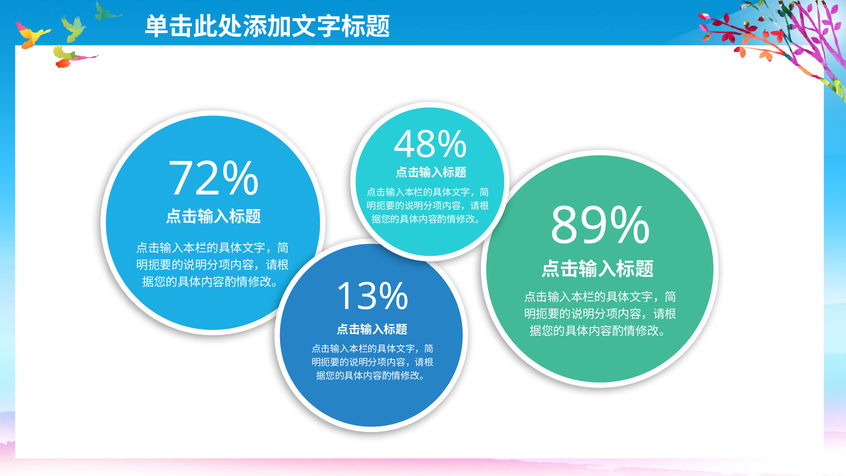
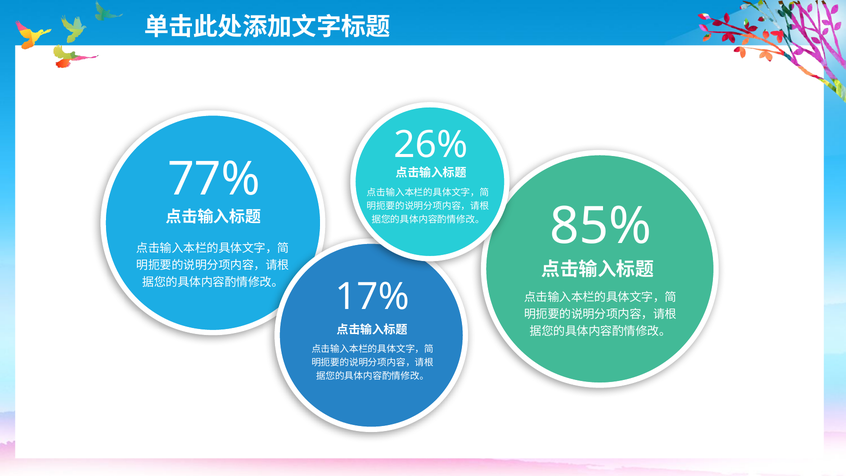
48%: 48% -> 26%
72%: 72% -> 77%
89%: 89% -> 85%
13%: 13% -> 17%
